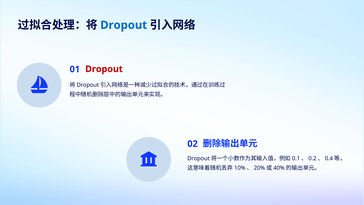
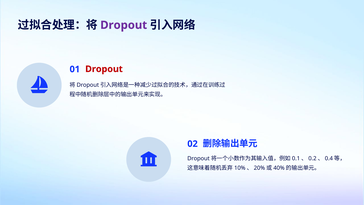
Dropout at (124, 25) colour: blue -> purple
